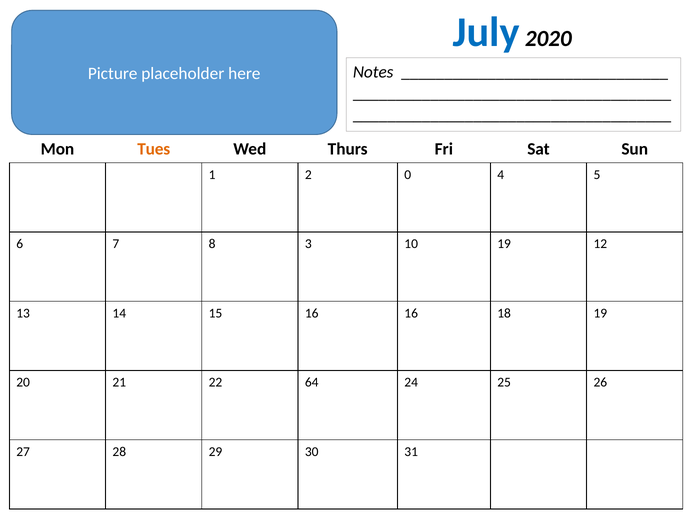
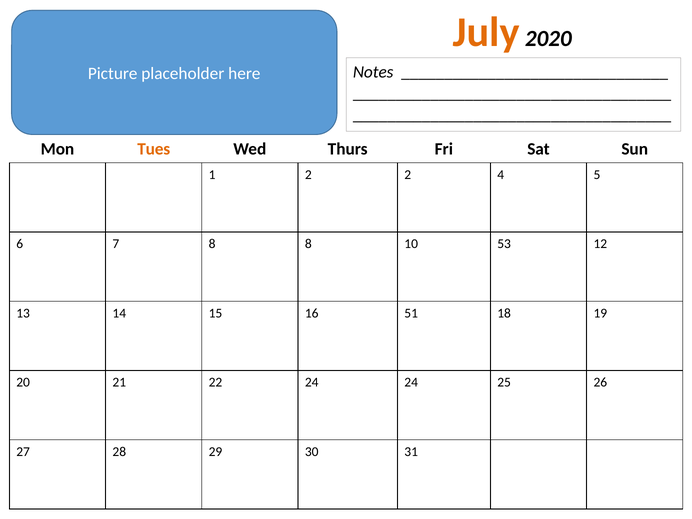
July colour: blue -> orange
2 0: 0 -> 2
8 3: 3 -> 8
10 19: 19 -> 53
16 16: 16 -> 51
22 64: 64 -> 24
